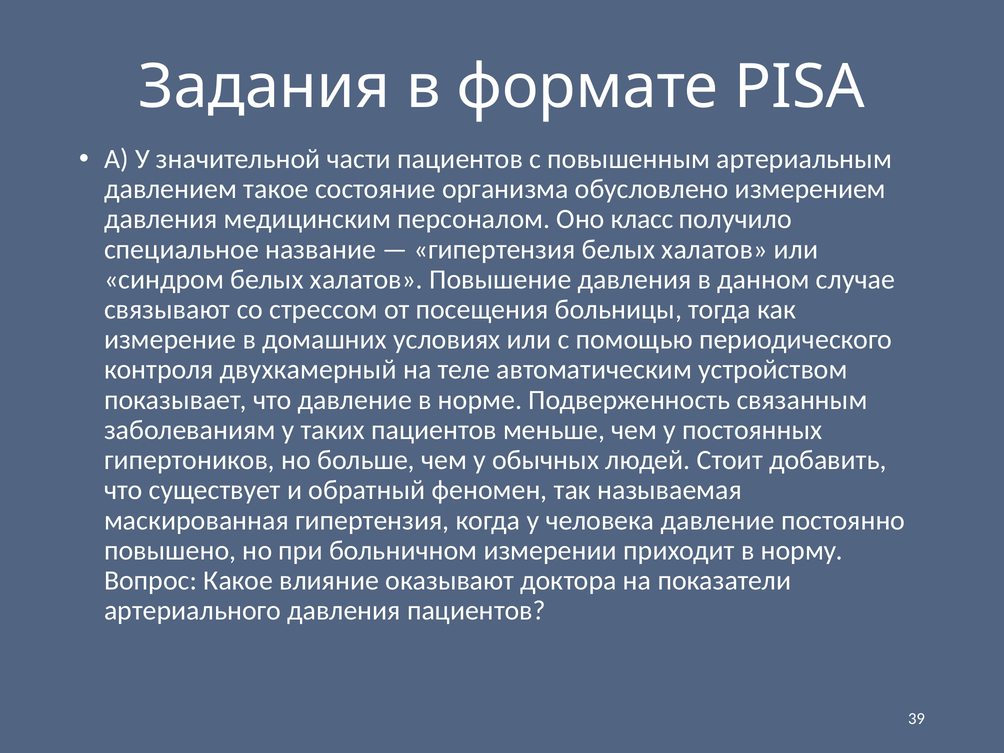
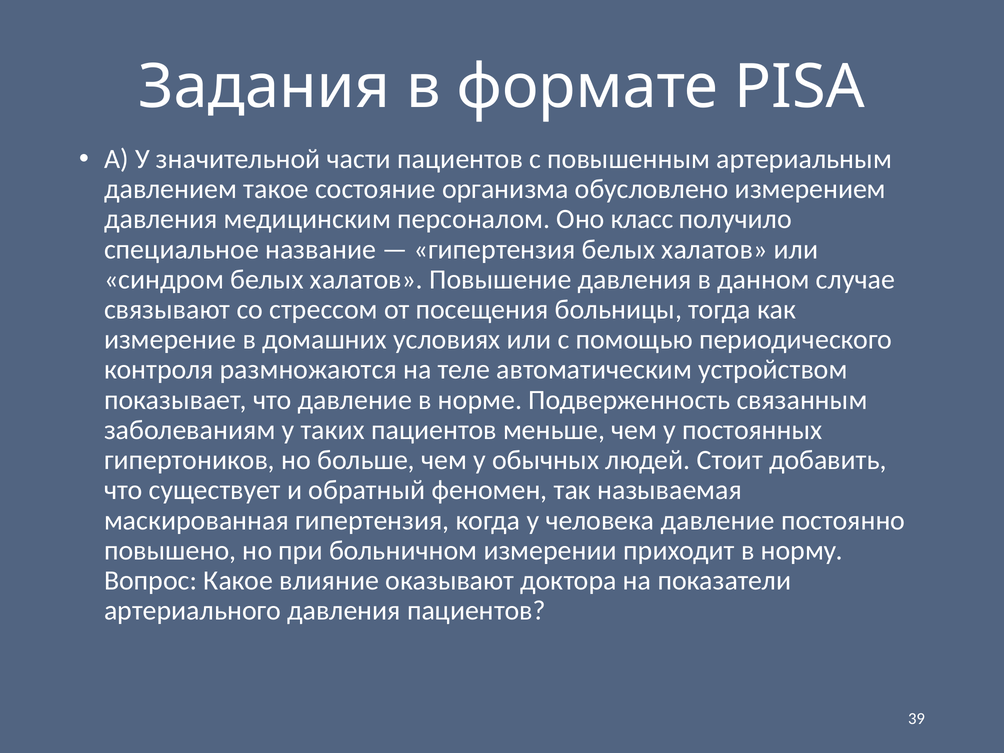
двухкамерный: двухкамерный -> размножаются
